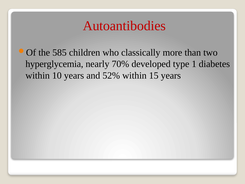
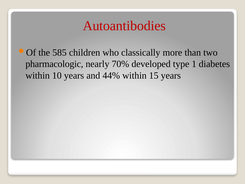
hyperglycemia: hyperglycemia -> pharmacologic
52%: 52% -> 44%
